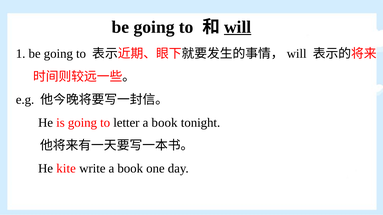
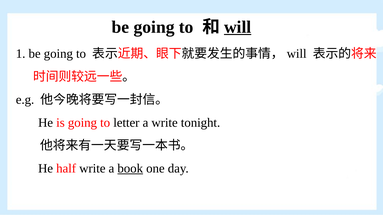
book at (165, 123): book -> write
kite: kite -> half
book at (130, 169) underline: none -> present
